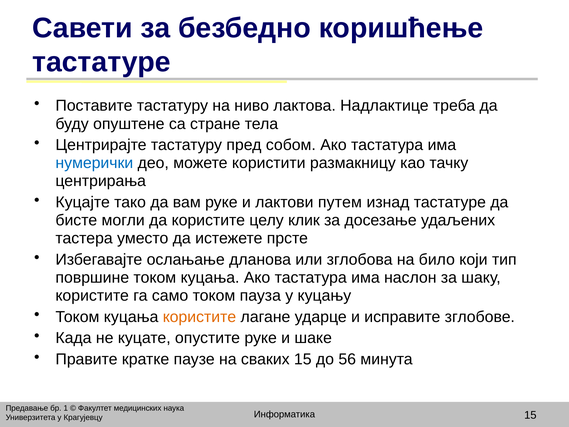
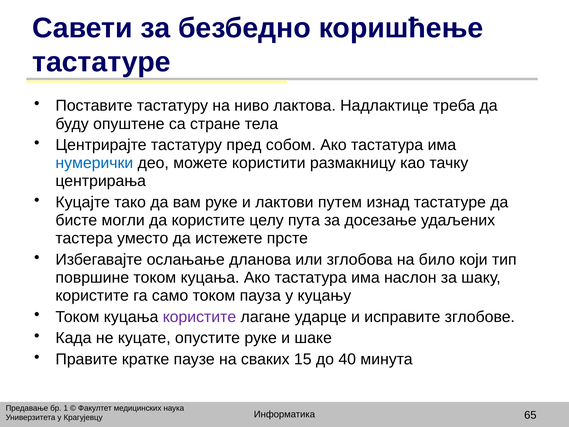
клик: клик -> пута
користите at (199, 317) colour: orange -> purple
56: 56 -> 40
Информатика 15: 15 -> 65
